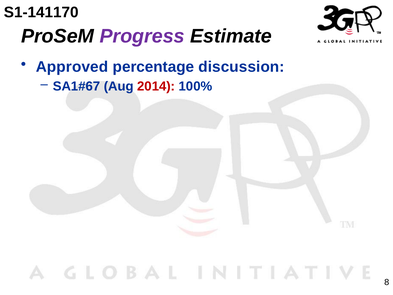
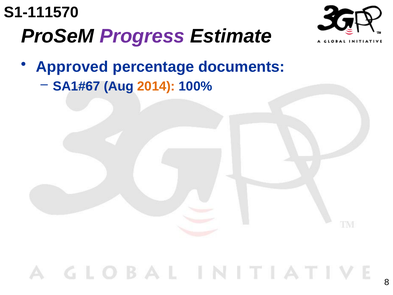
S1-141170: S1-141170 -> S1-111570
discussion: discussion -> documents
2014 colour: red -> orange
